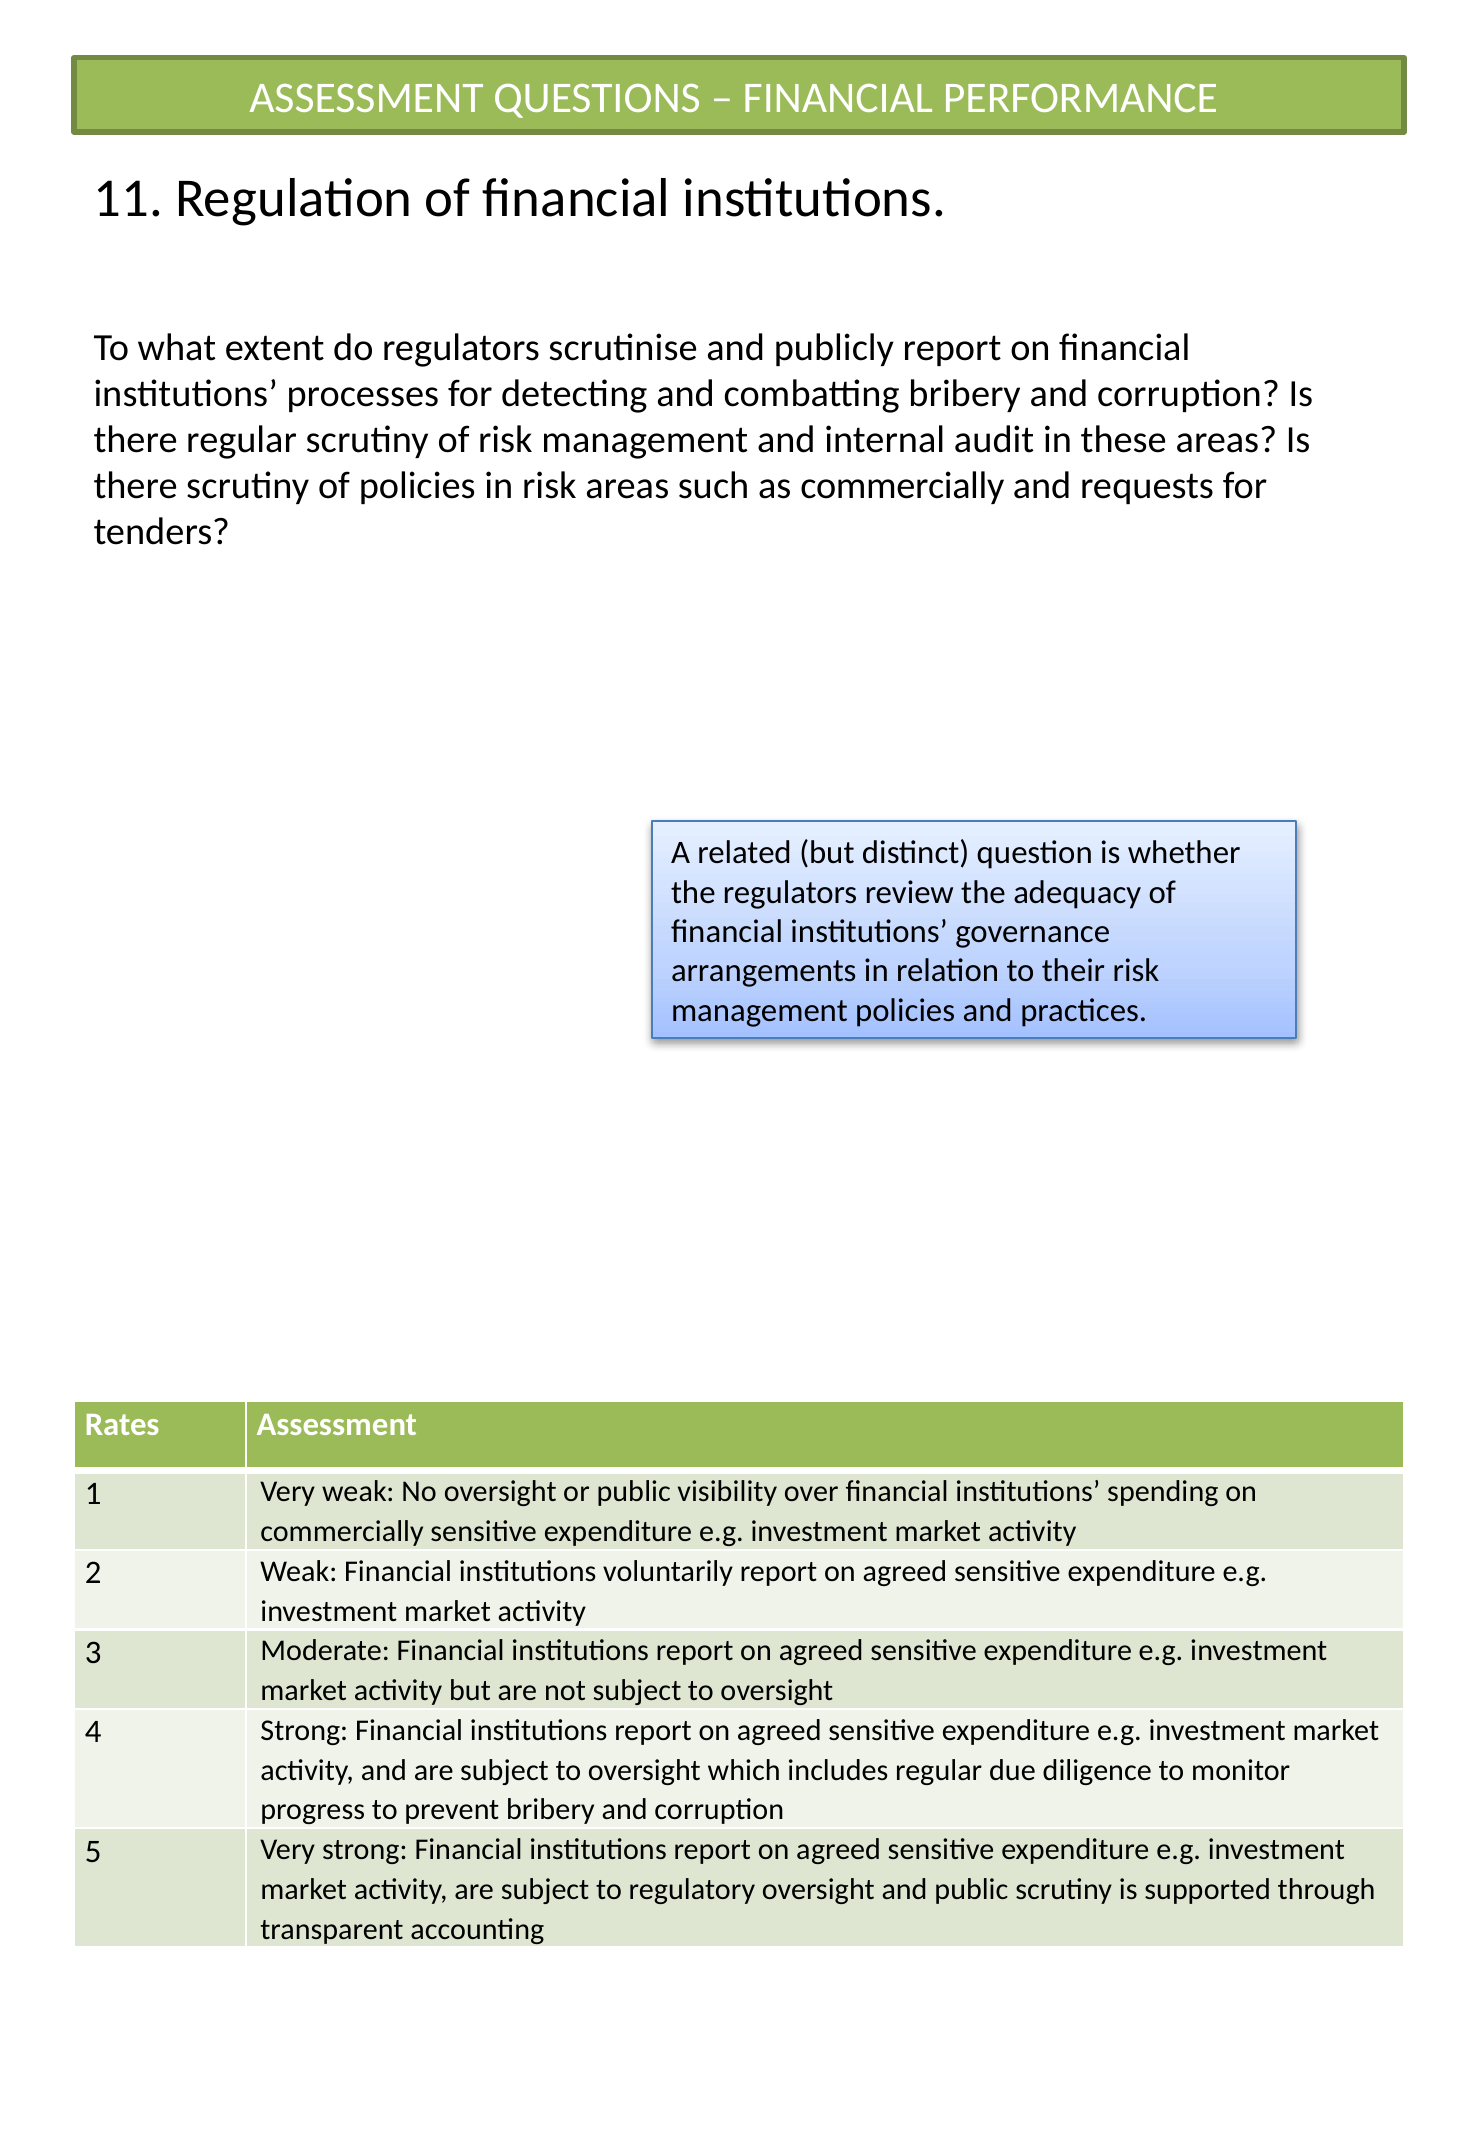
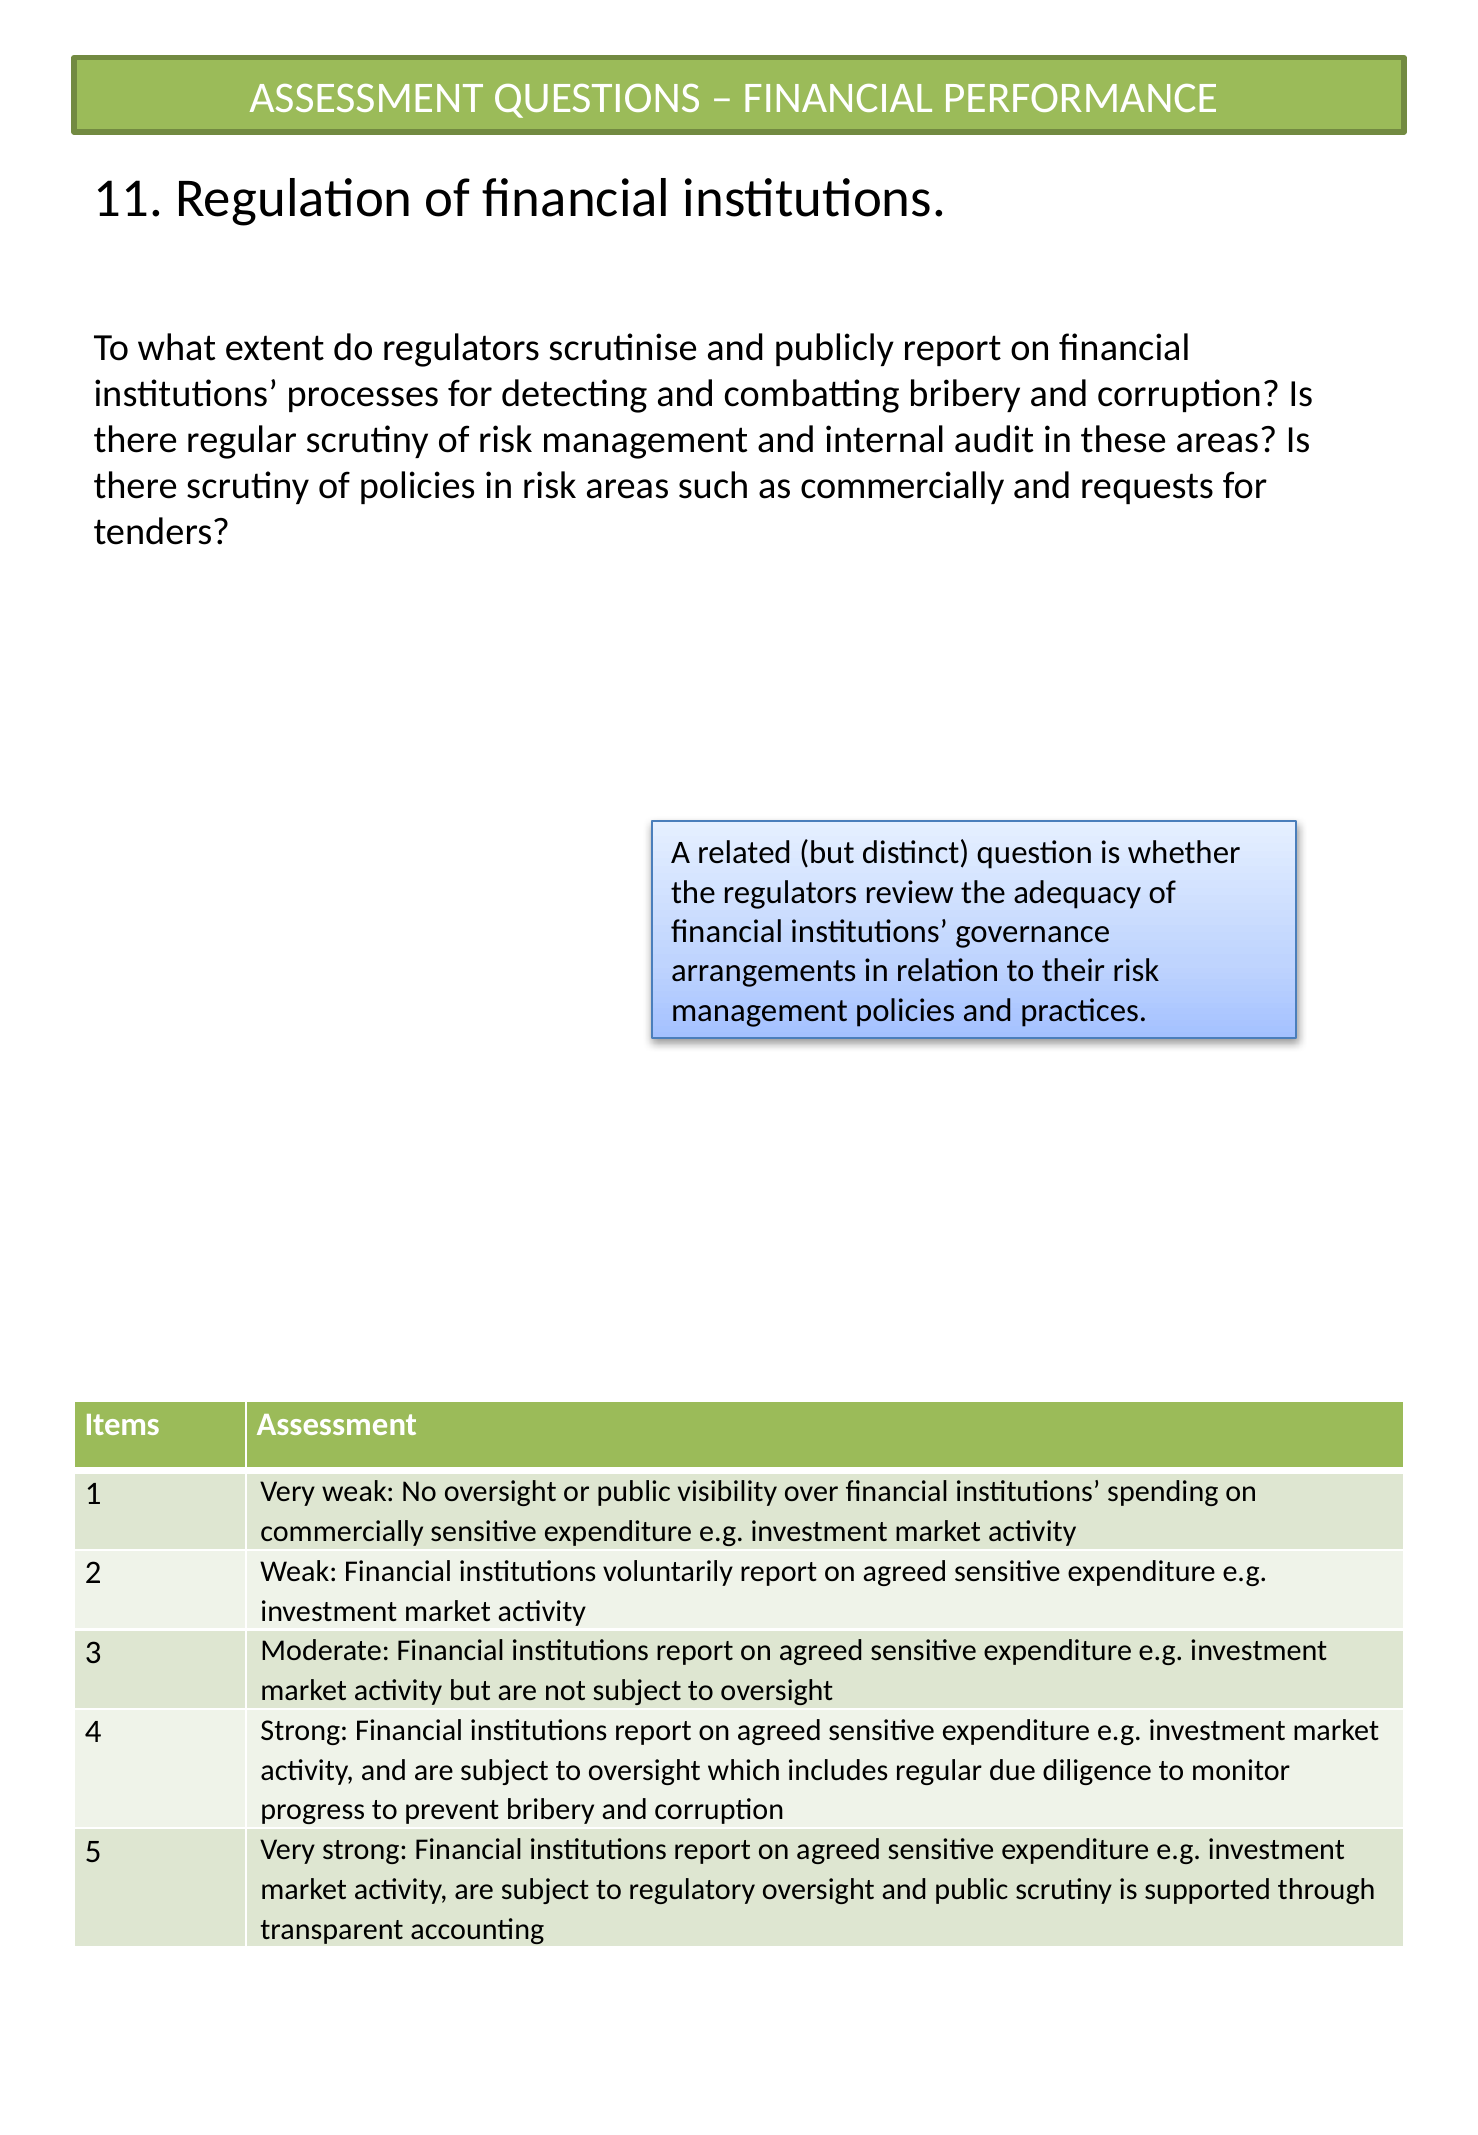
Rates: Rates -> Items
